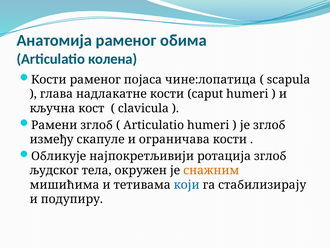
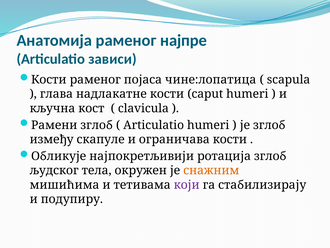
обима: обима -> најпре
колена: колена -> зависи
који colour: blue -> purple
